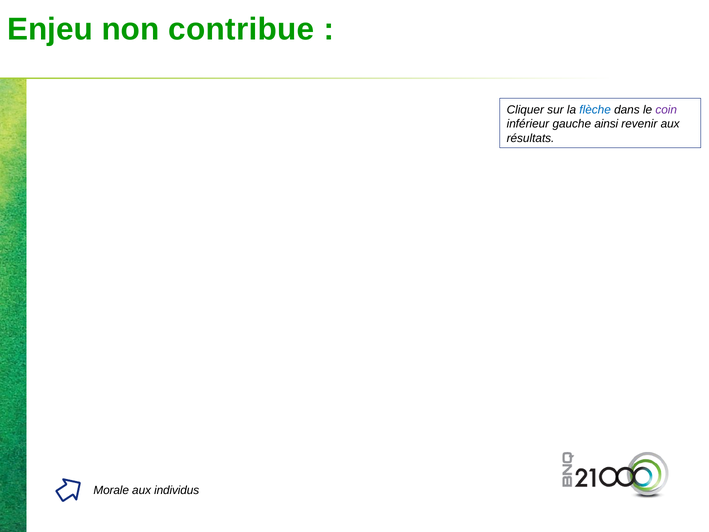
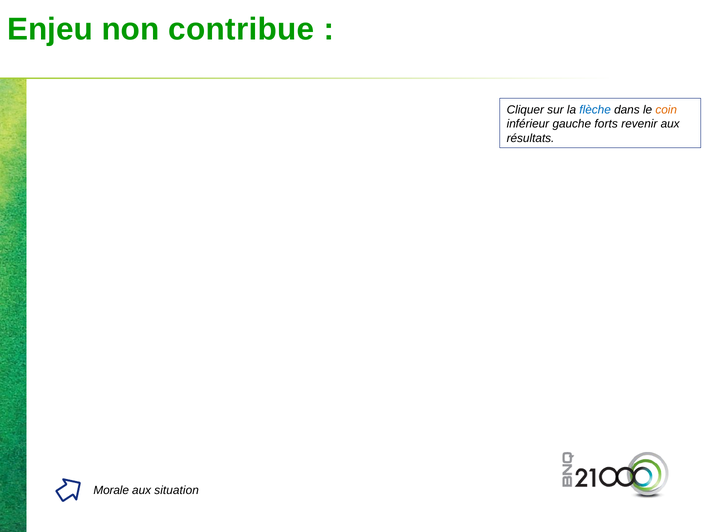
coin colour: purple -> orange
ainsi: ainsi -> forts
individus: individus -> situation
